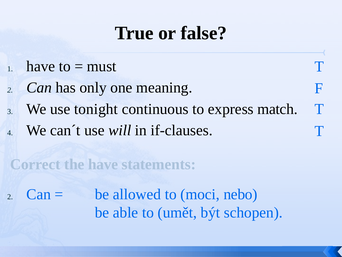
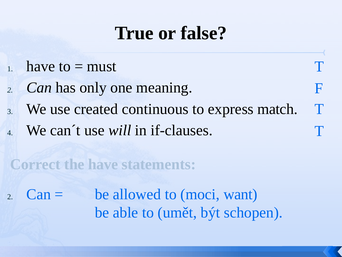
tonight: tonight -> created
nebo: nebo -> want
